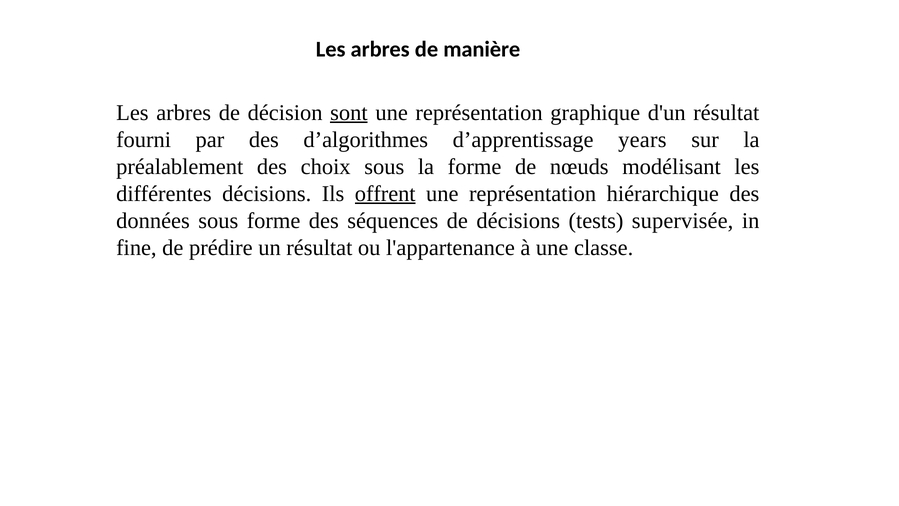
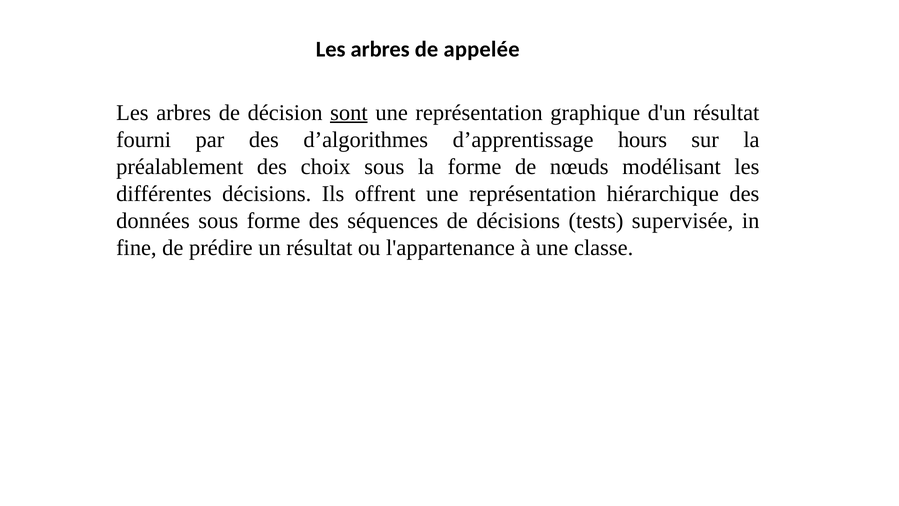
manière: manière -> appelée
years: years -> hours
offrent underline: present -> none
